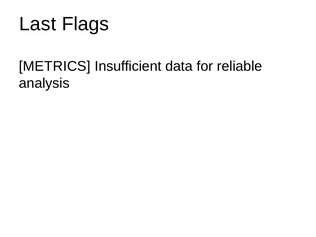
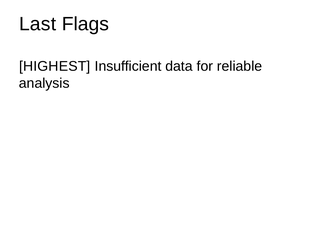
METRICS: METRICS -> HIGHEST
